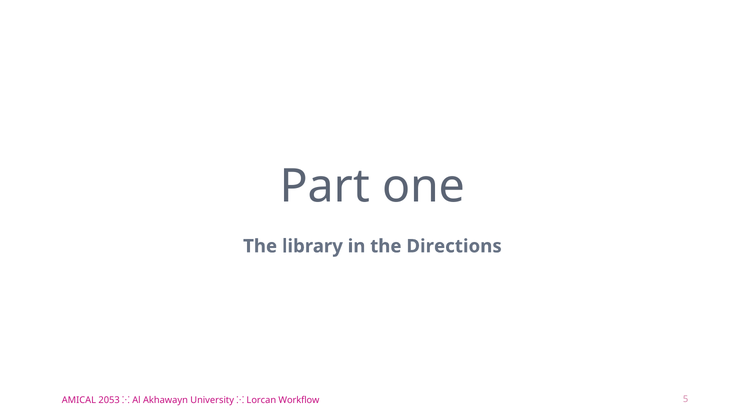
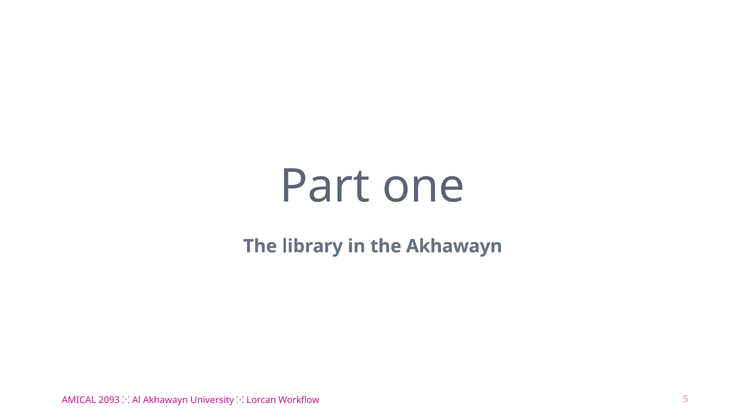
the Directions: Directions -> Akhawayn
2053: 2053 -> 2093
